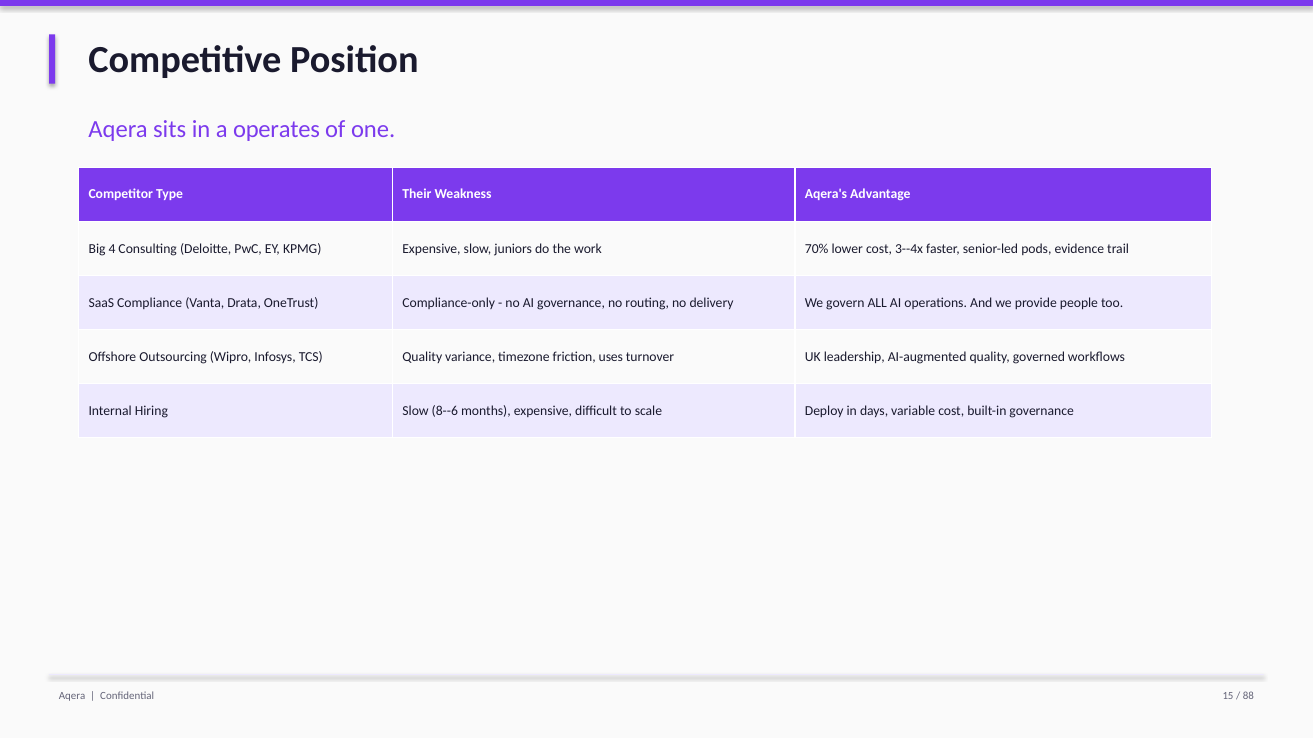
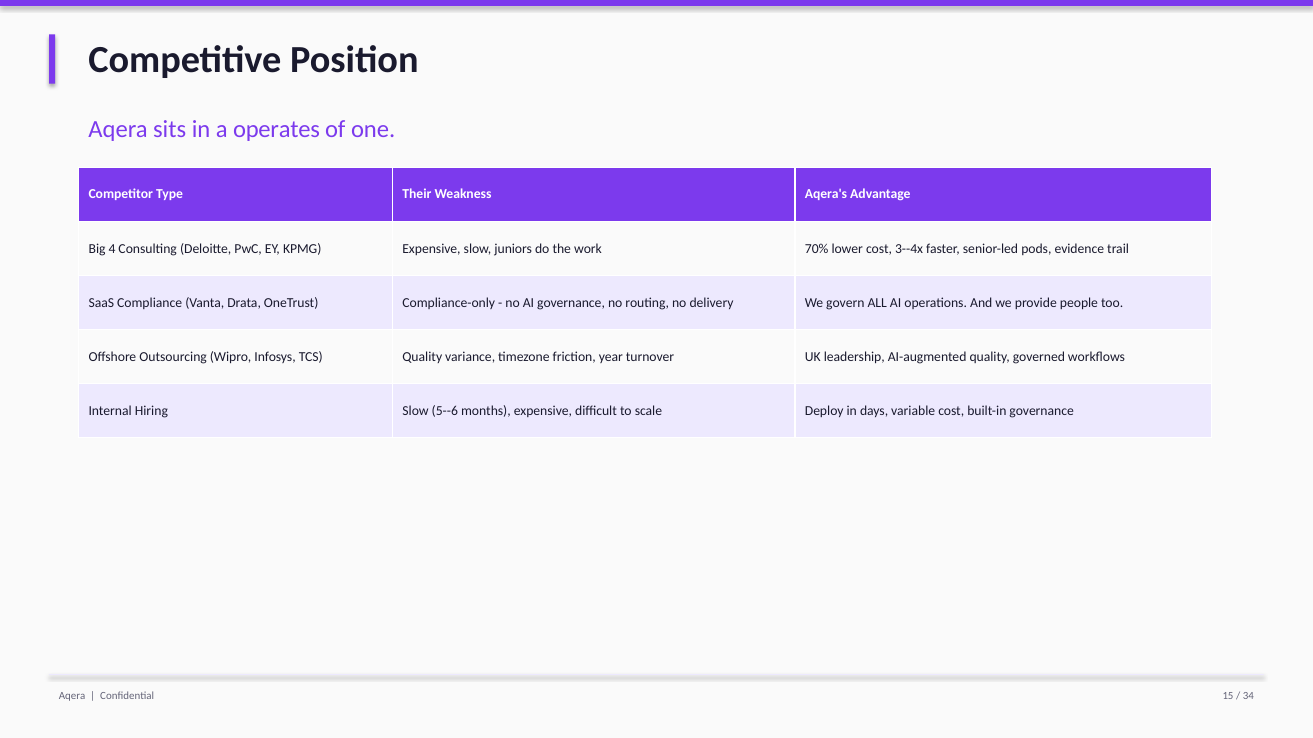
uses: uses -> year
8--6: 8--6 -> 5--6
88: 88 -> 34
